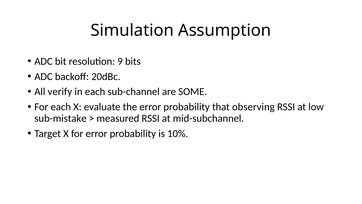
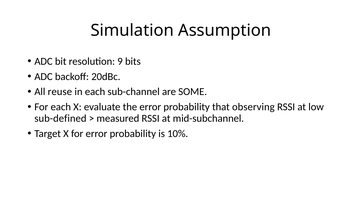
verify: verify -> reuse
sub-mistake: sub-mistake -> sub-defined
